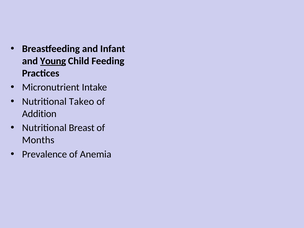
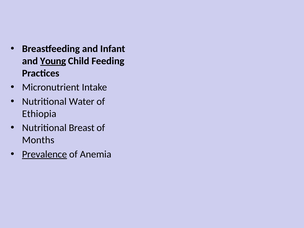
Takeo: Takeo -> Water
Addition: Addition -> Ethiopia
Prevalence underline: none -> present
